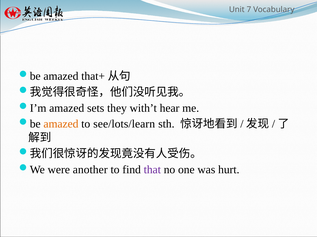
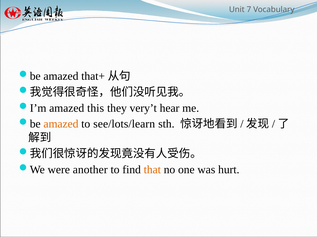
sets: sets -> this
with’t: with’t -> very’t
that colour: purple -> orange
